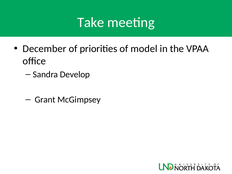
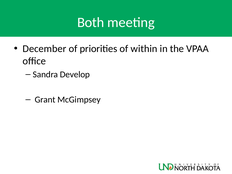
Take: Take -> Both
model: model -> within
